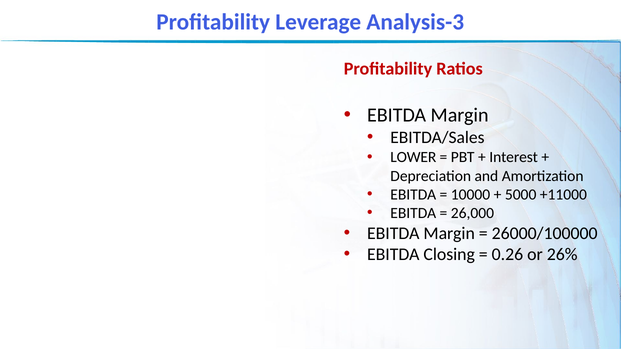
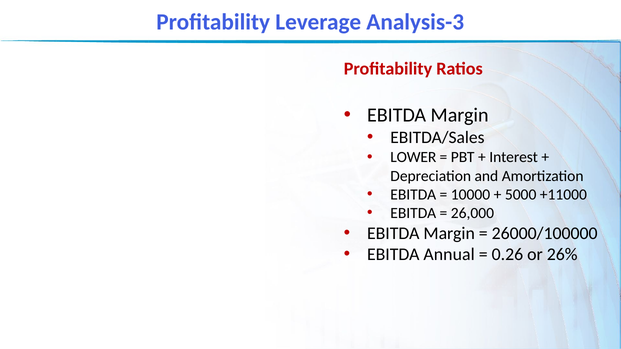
Closing: Closing -> Annual
